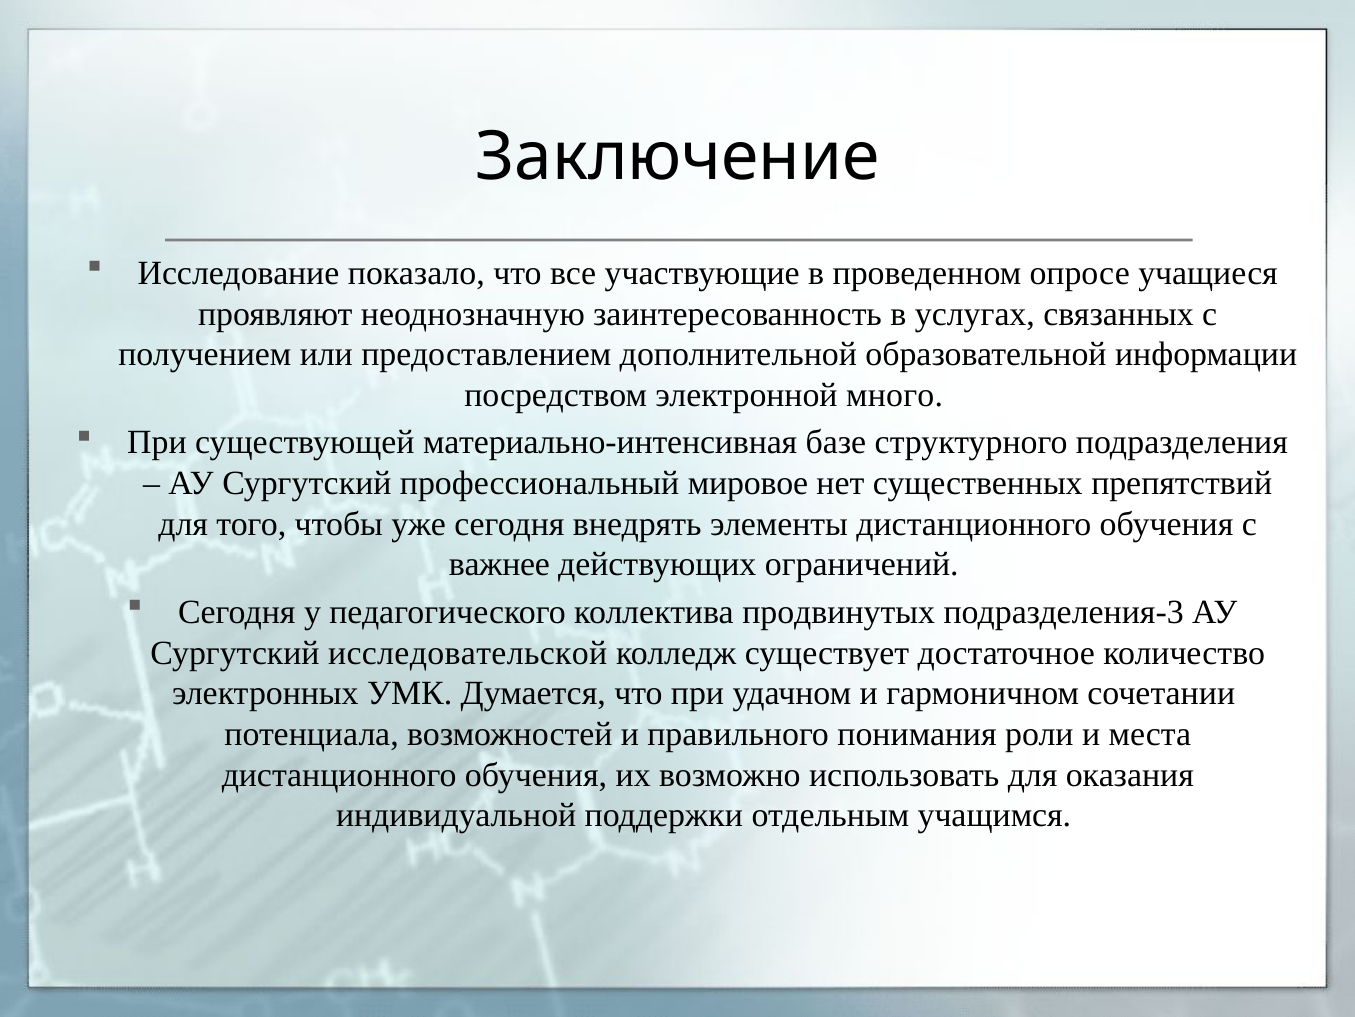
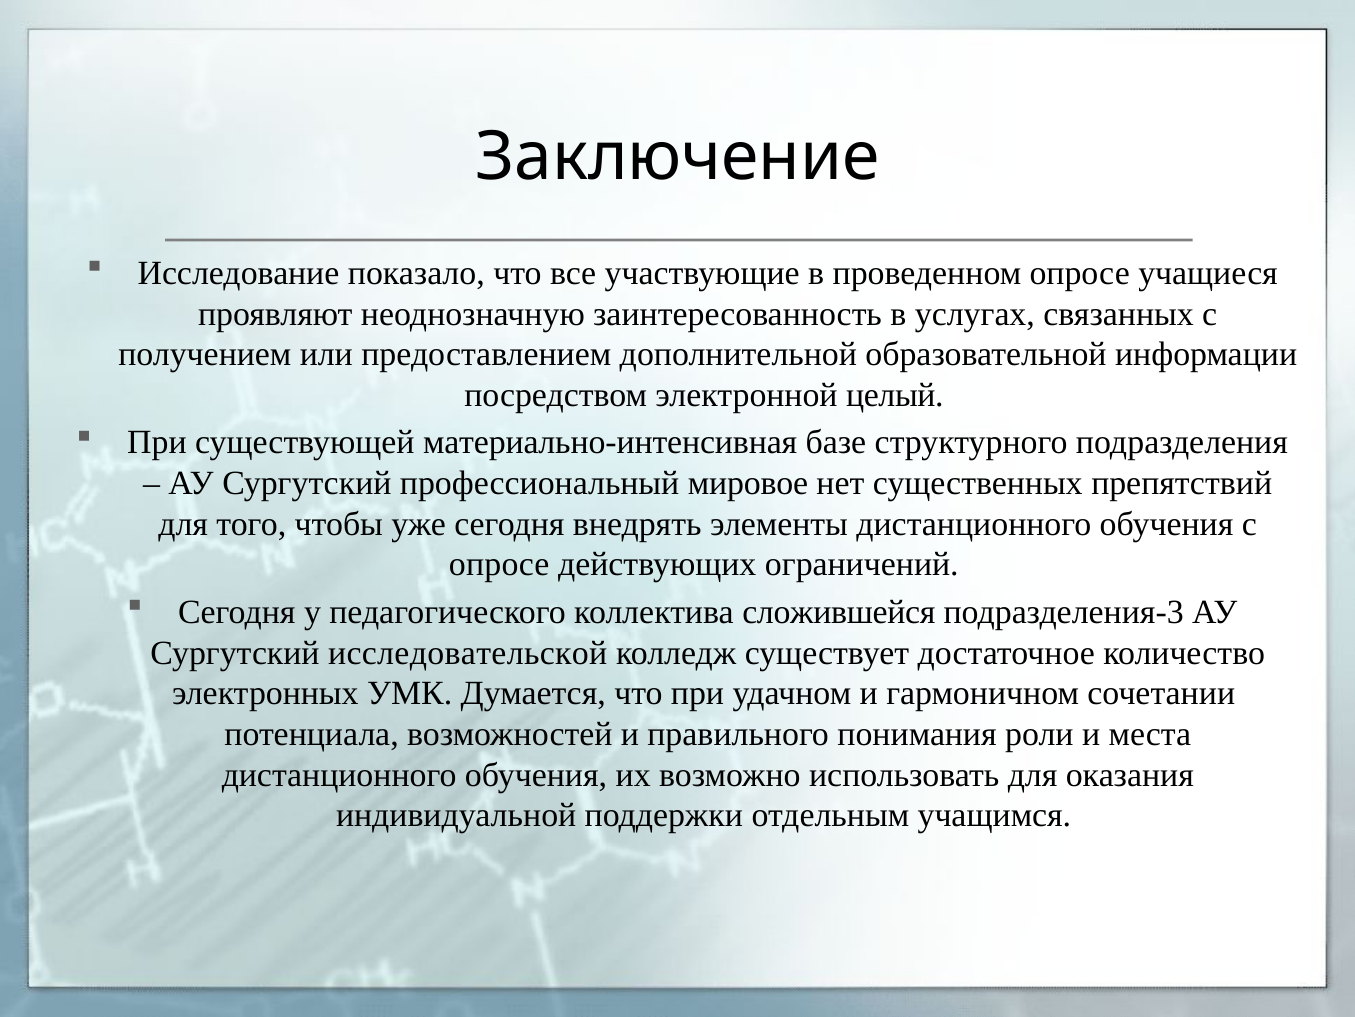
много: много -> целый
важнее at (499, 564): важнее -> опросе
продвинутых: продвинутых -> сложившейся
